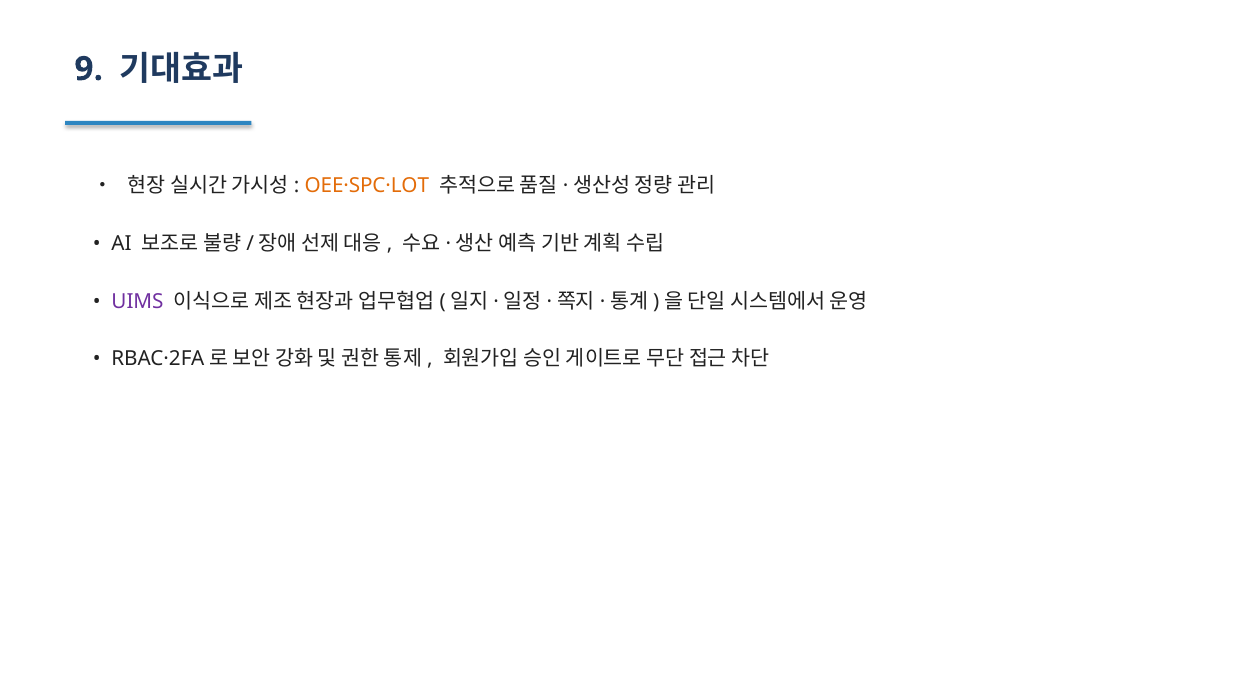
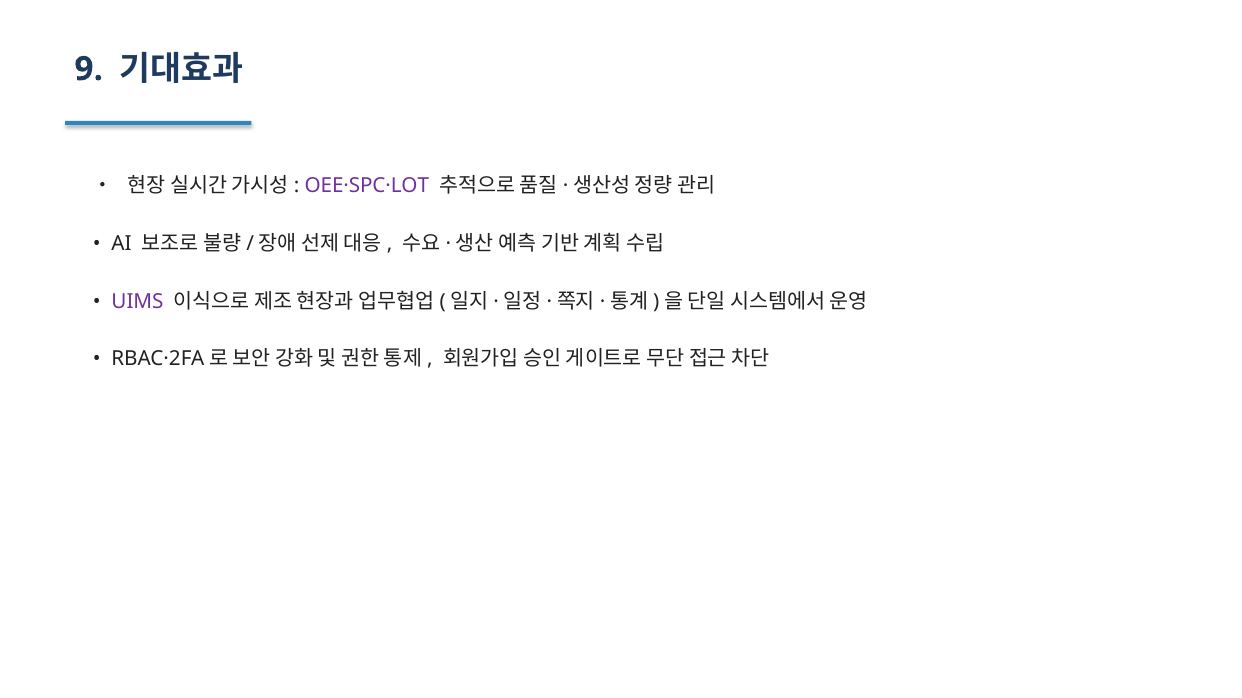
OEE·SPC·LOT colour: orange -> purple
